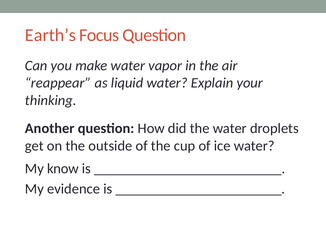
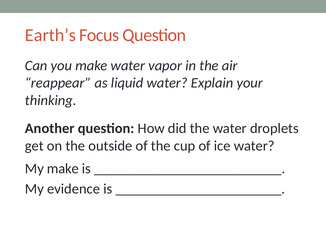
My know: know -> make
